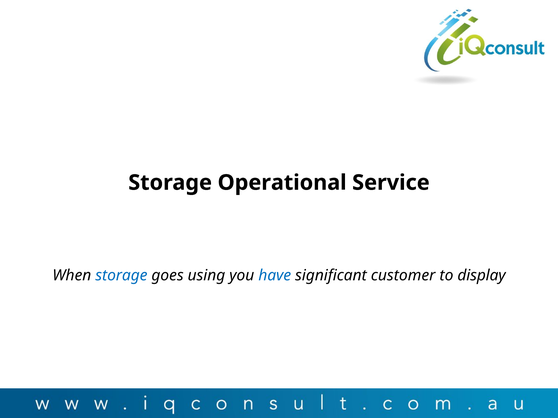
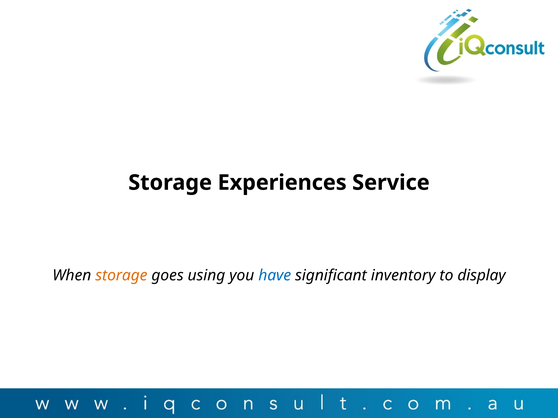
Operational: Operational -> Experiences
storage at (121, 276) colour: blue -> orange
customer: customer -> inventory
